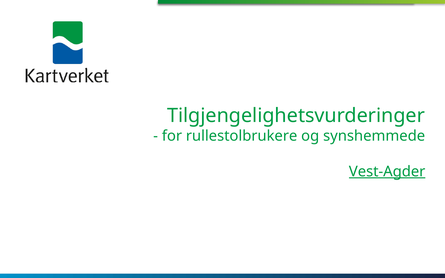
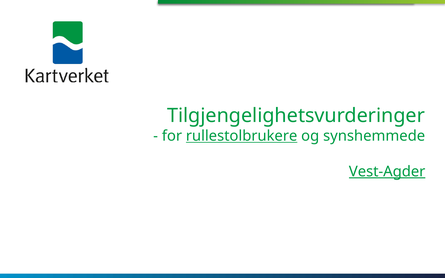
rullestolbrukere underline: none -> present
